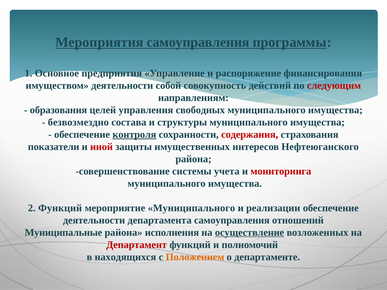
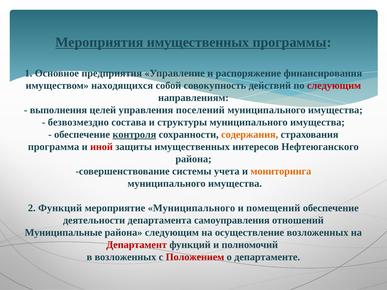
Мероприятия самоуправления: самоуправления -> имущественных
имуществом деятельности: деятельности -> находящихся
образования: образования -> выполнения
свободных: свободных -> поселений
содержания colour: red -> orange
показатели: показатели -> программа
мониторинга colour: red -> orange
реализации: реализации -> помещений
района исполнения: исполнения -> следующим
осуществление underline: present -> none
в находящихся: находящихся -> возложенных
Положением colour: orange -> red
